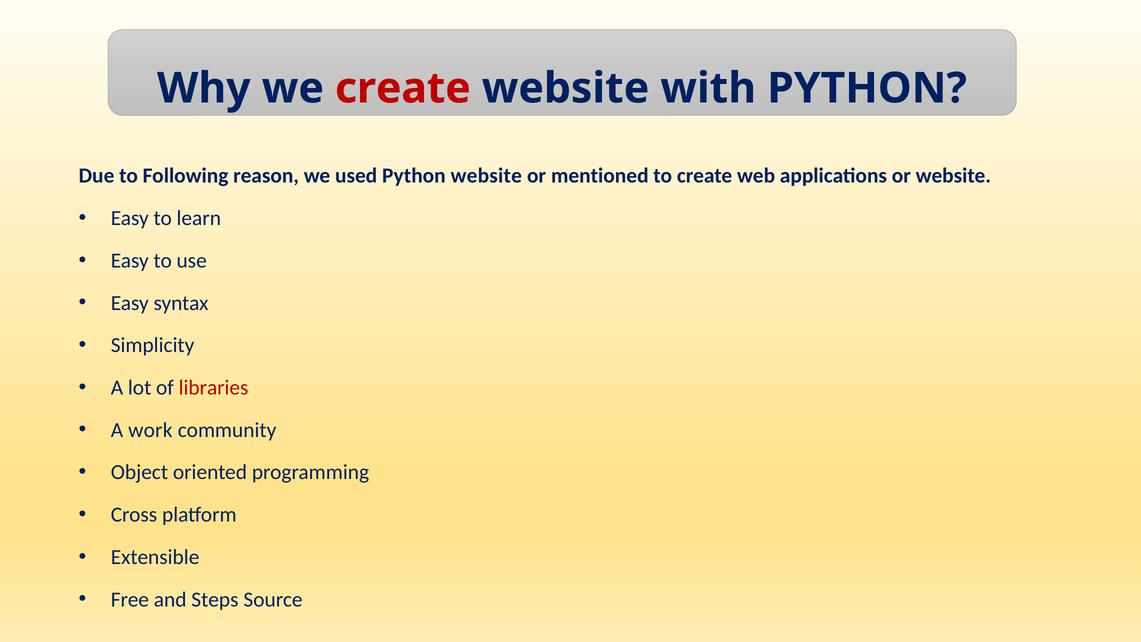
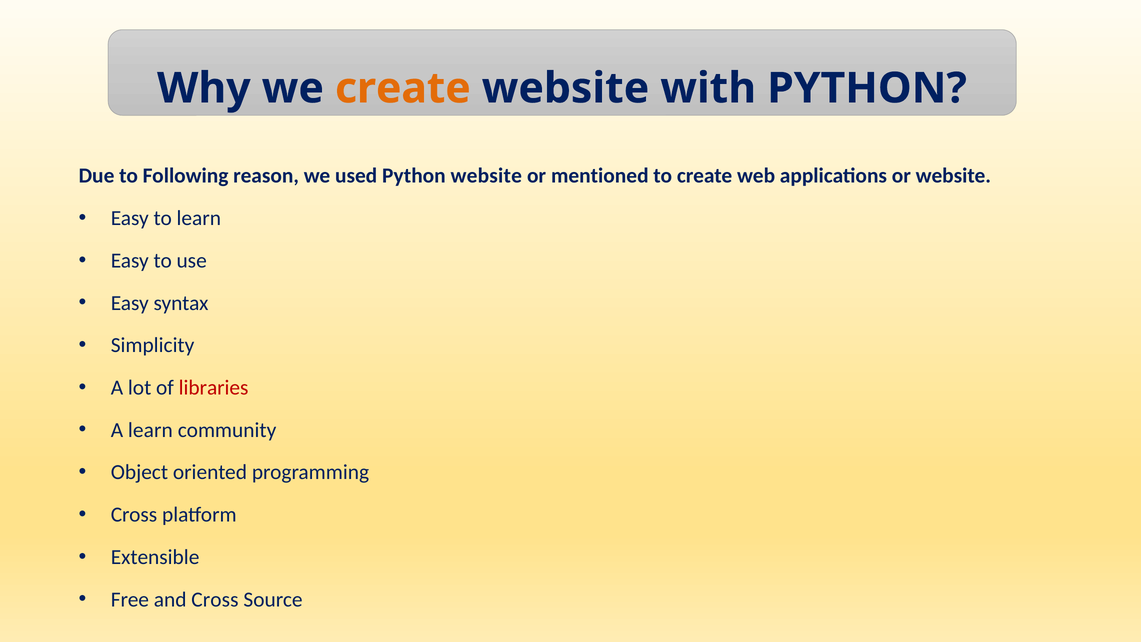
create at (403, 88) colour: red -> orange
A work: work -> learn
and Steps: Steps -> Cross
